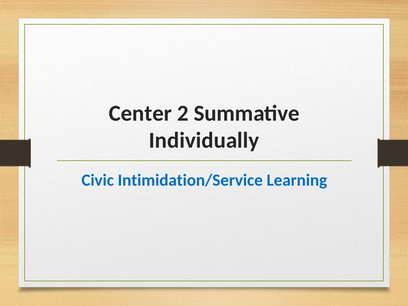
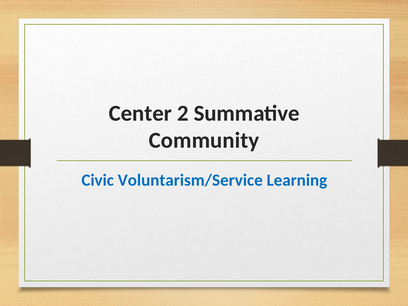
Individually: Individually -> Community
Intimidation/Service: Intimidation/Service -> Voluntarism/Service
